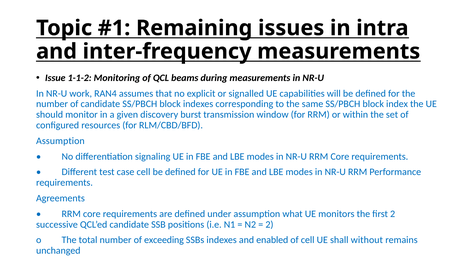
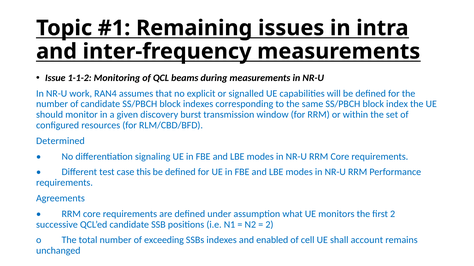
Assumption at (60, 141): Assumption -> Determined
case cell: cell -> this
without: without -> account
